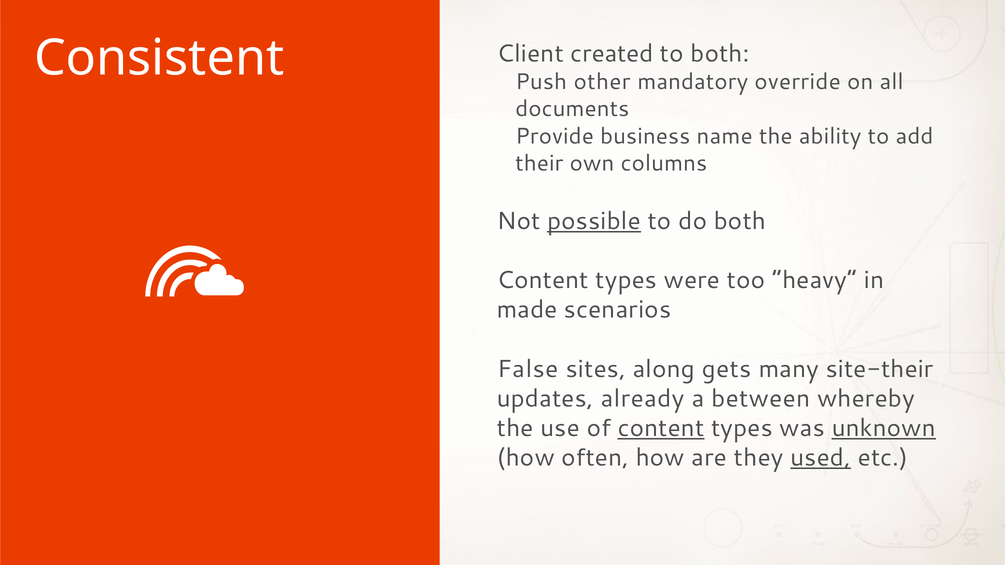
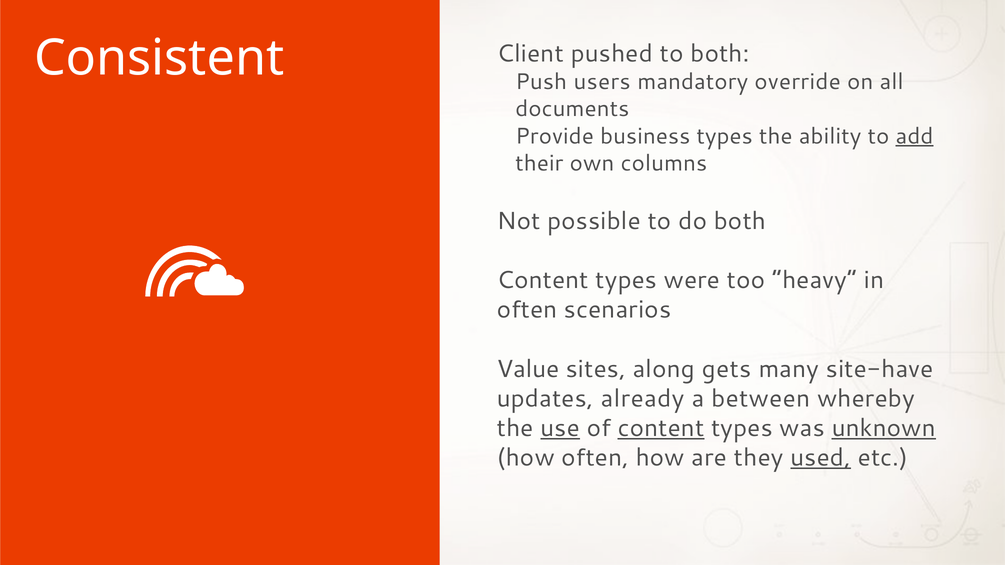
created: created -> pushed
other: other -> users
business name: name -> types
add underline: none -> present
possible underline: present -> none
made at (527, 310): made -> often
False: False -> Value
site-their: site-their -> site-have
use underline: none -> present
